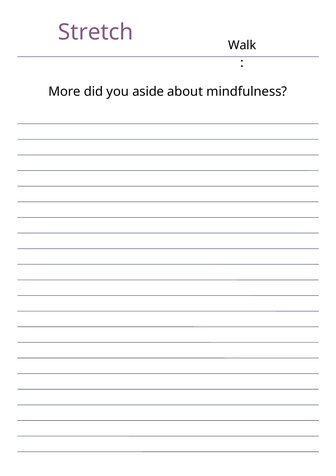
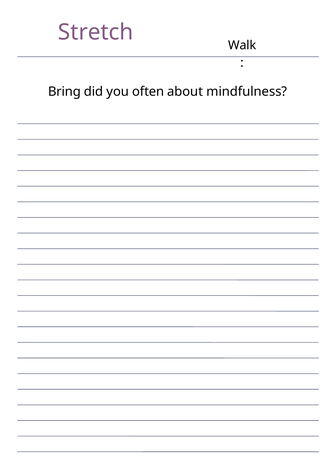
More: More -> Bring
aside: aside -> often
